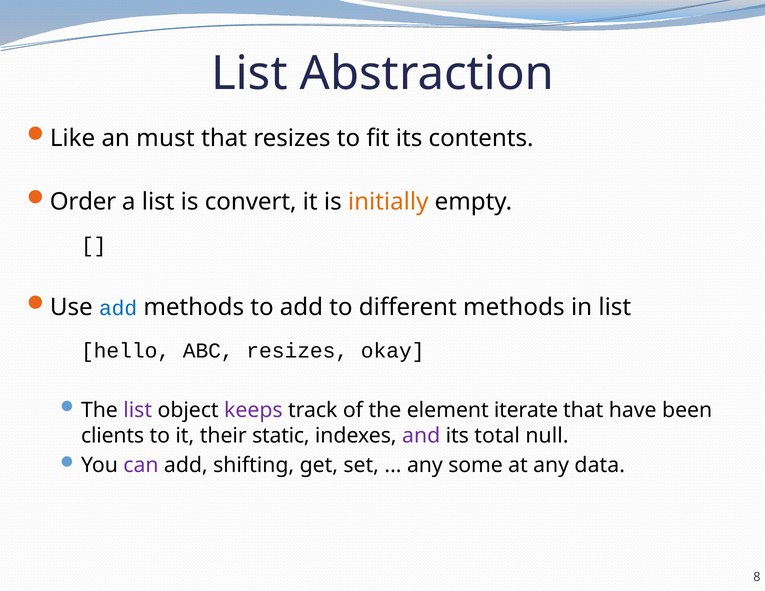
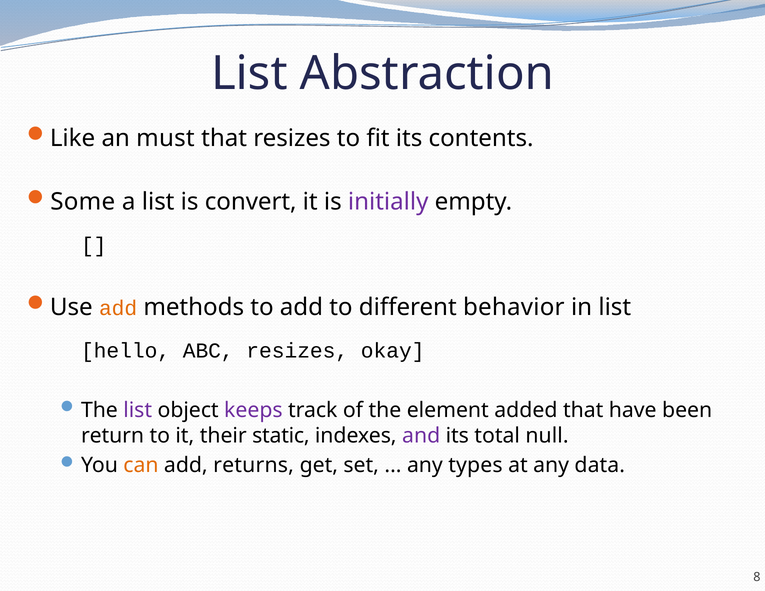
Order: Order -> Some
initially colour: orange -> purple
add at (118, 308) colour: blue -> orange
different methods: methods -> behavior
iterate: iterate -> added
clients: clients -> return
can colour: purple -> orange
shifting: shifting -> returns
some: some -> types
